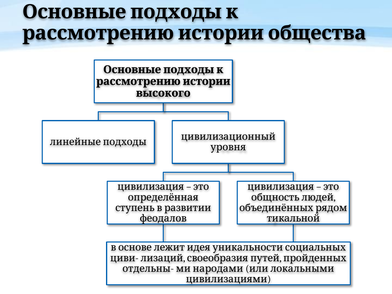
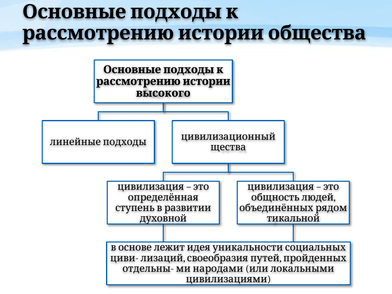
уровня: уровня -> щества
феодалов: феодалов -> духовной
